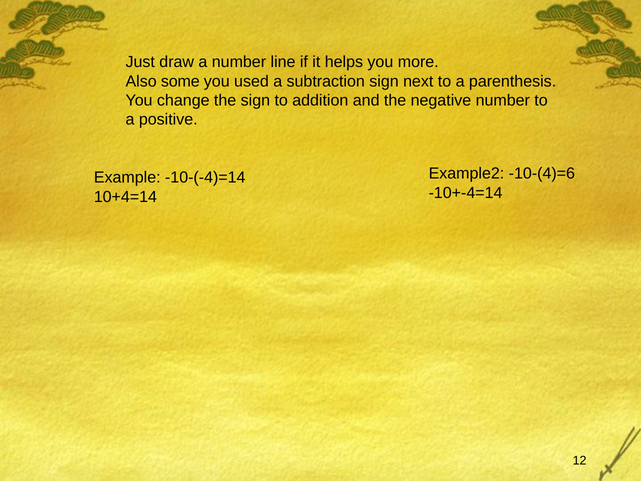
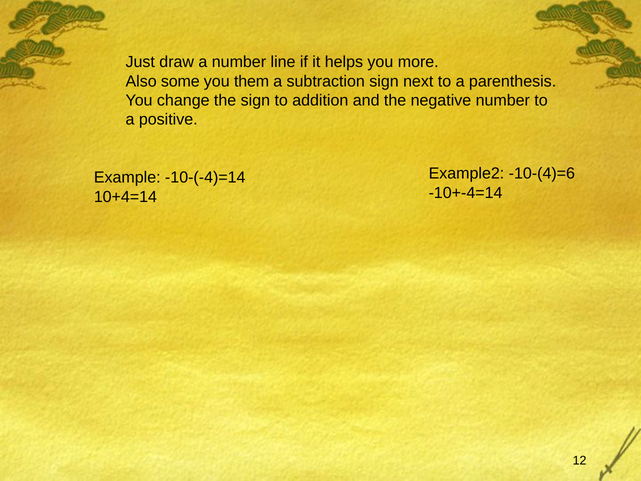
used: used -> them
